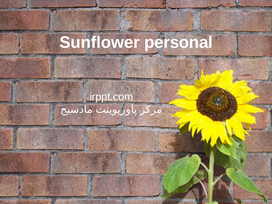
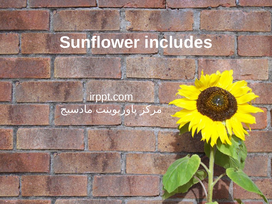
personal: personal -> includes
